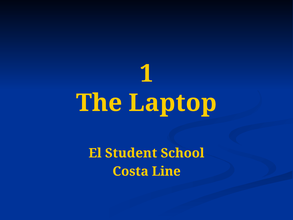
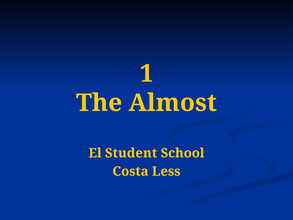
Laptop: Laptop -> Almost
Line: Line -> Less
